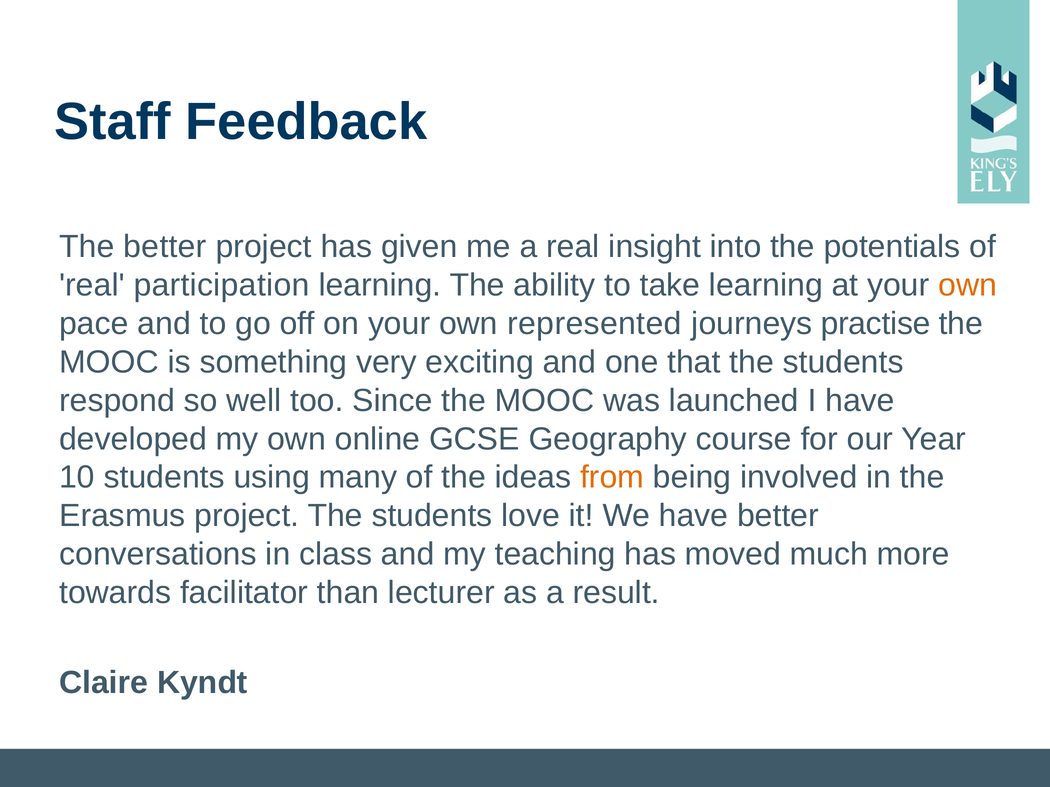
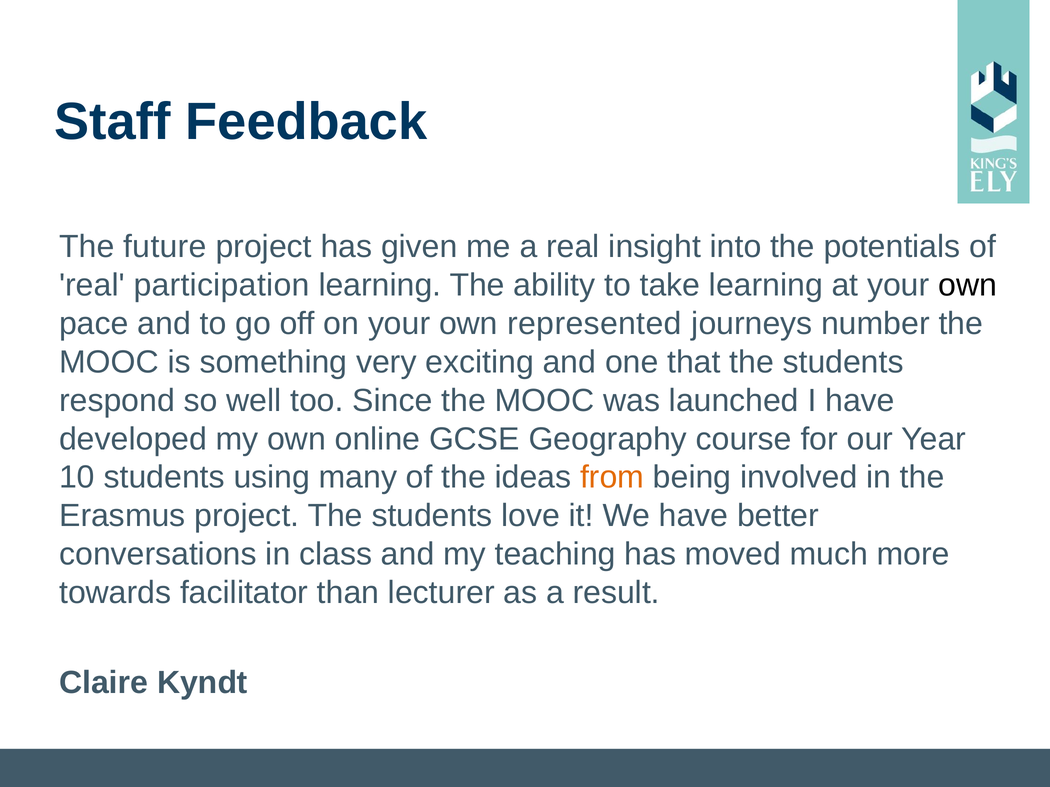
The better: better -> future
own at (968, 285) colour: orange -> black
practise: practise -> number
